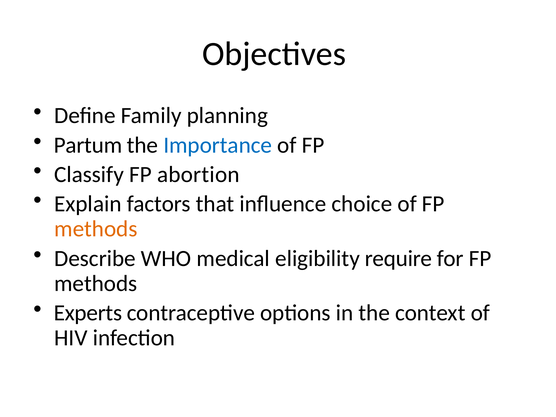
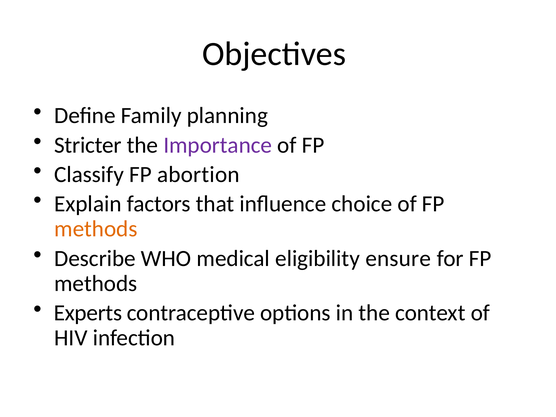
Partum: Partum -> Stricter
Importance colour: blue -> purple
require: require -> ensure
